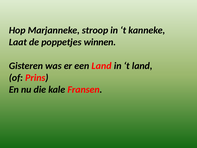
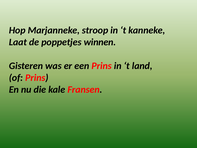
een Land: Land -> Prins
